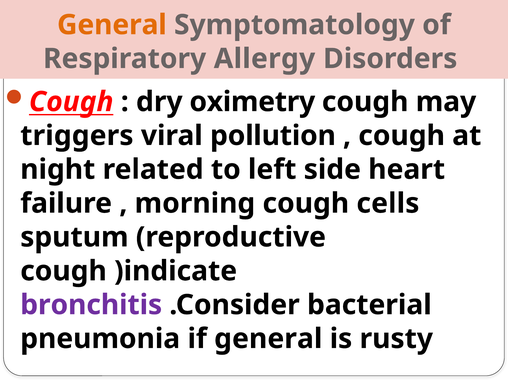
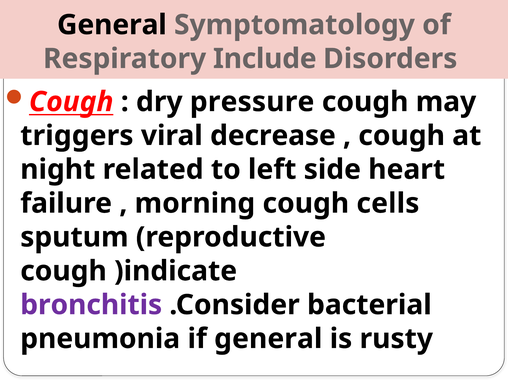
General at (112, 25) colour: orange -> black
Allergy: Allergy -> Include
oximetry: oximetry -> pressure
pollution: pollution -> decrease
